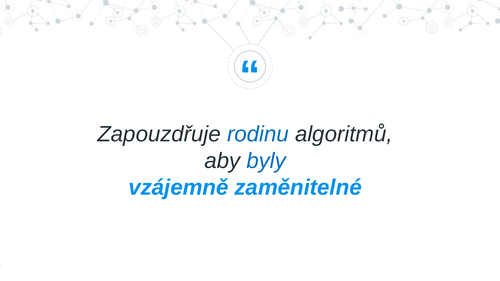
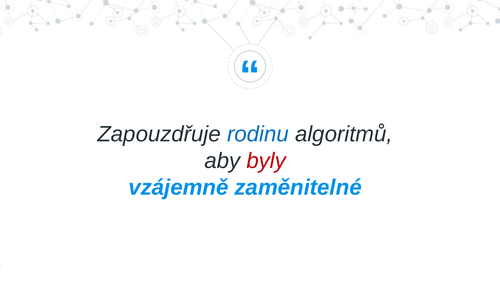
byly colour: blue -> red
